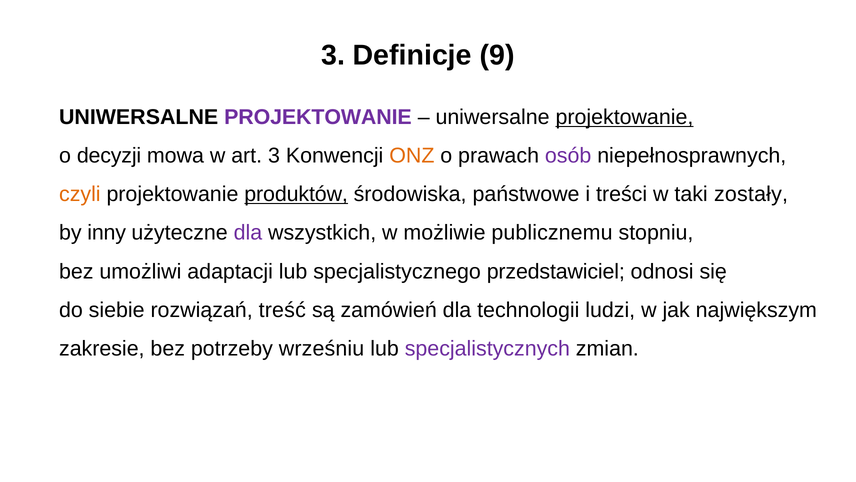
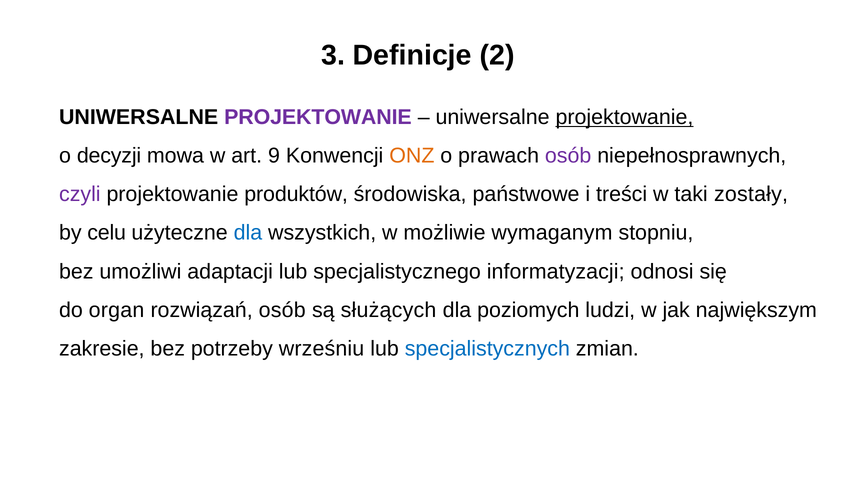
9: 9 -> 2
art 3: 3 -> 9
czyli colour: orange -> purple
produktów underline: present -> none
inny: inny -> celu
dla at (248, 233) colour: purple -> blue
publicznemu: publicznemu -> wymaganym
przedstawiciel: przedstawiciel -> informatyzacji
siebie: siebie -> organ
rozwiązań treść: treść -> osób
zamówień: zamówień -> służących
technologii: technologii -> poziomych
specjalistycznych colour: purple -> blue
